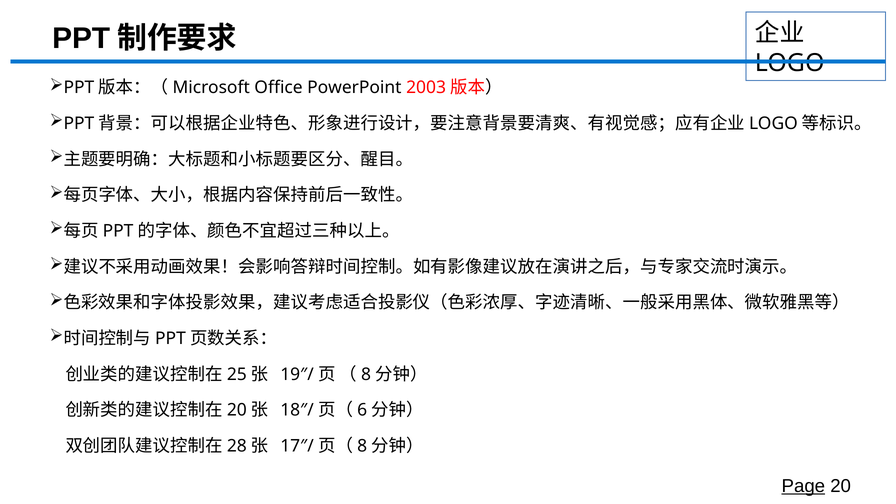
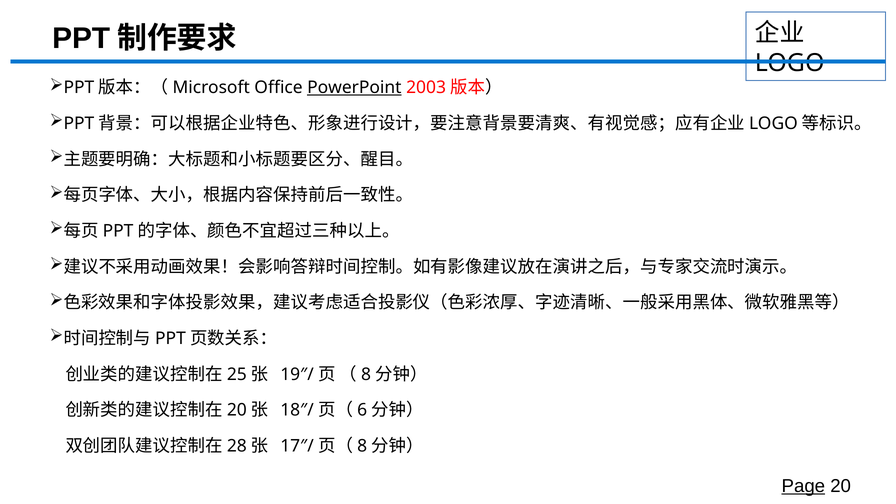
PowerPoint underline: none -> present
